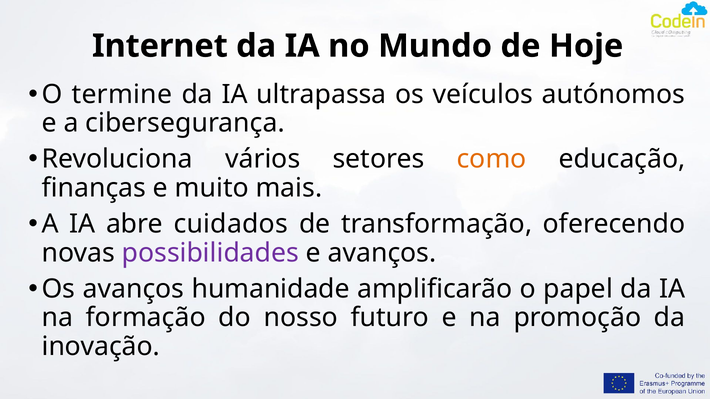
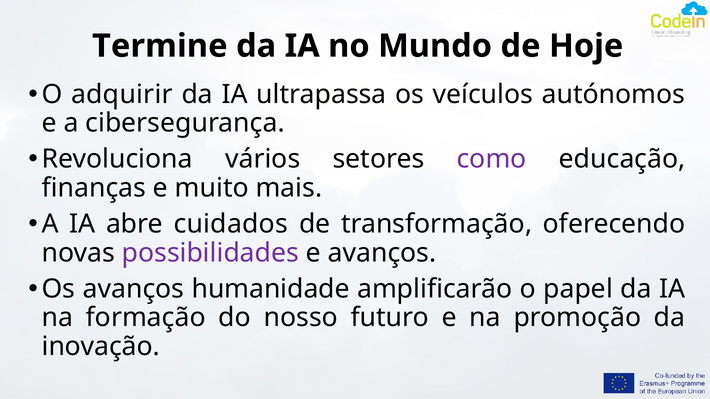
Internet: Internet -> Termine
termine: termine -> adquirir
como colour: orange -> purple
